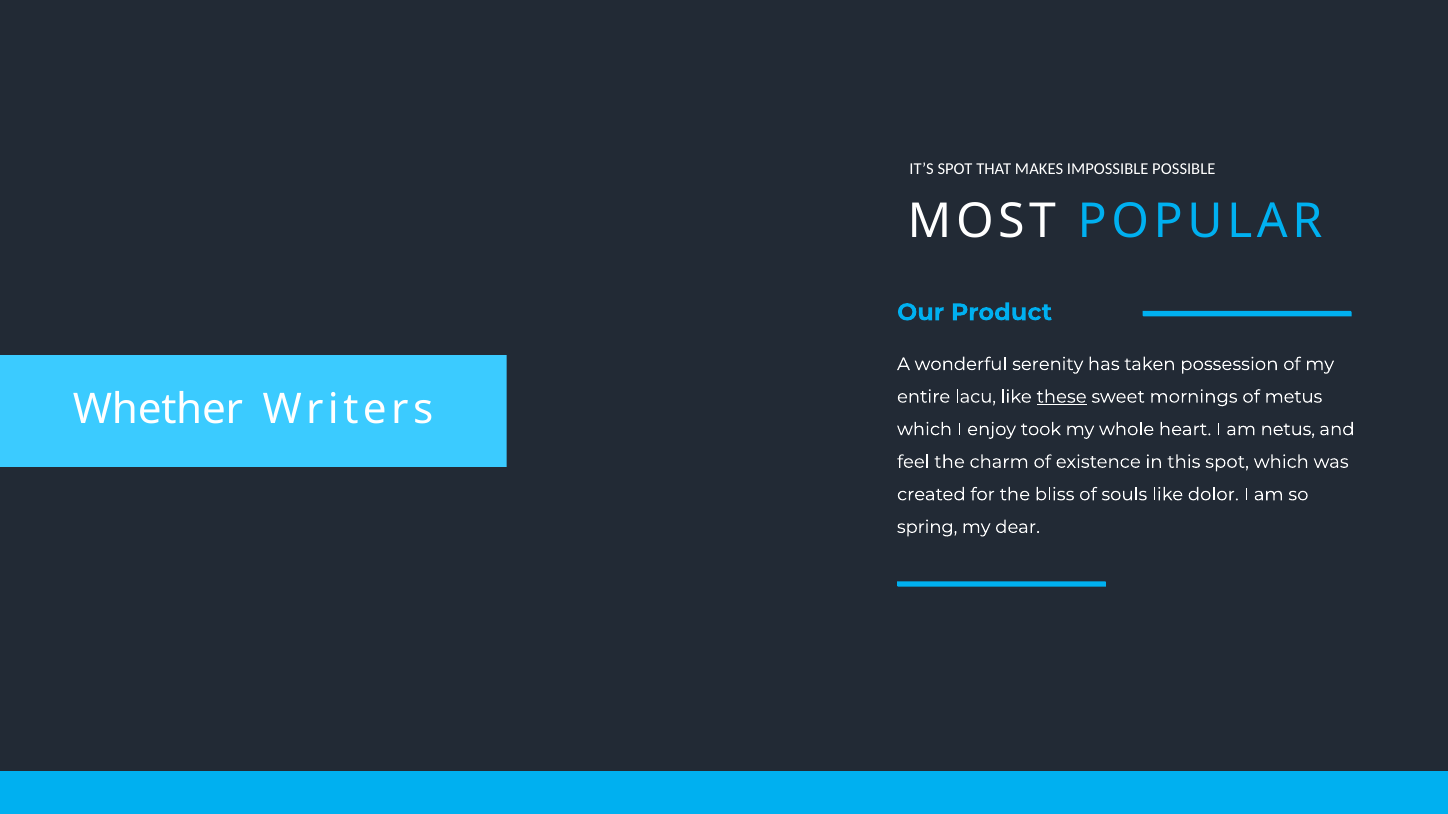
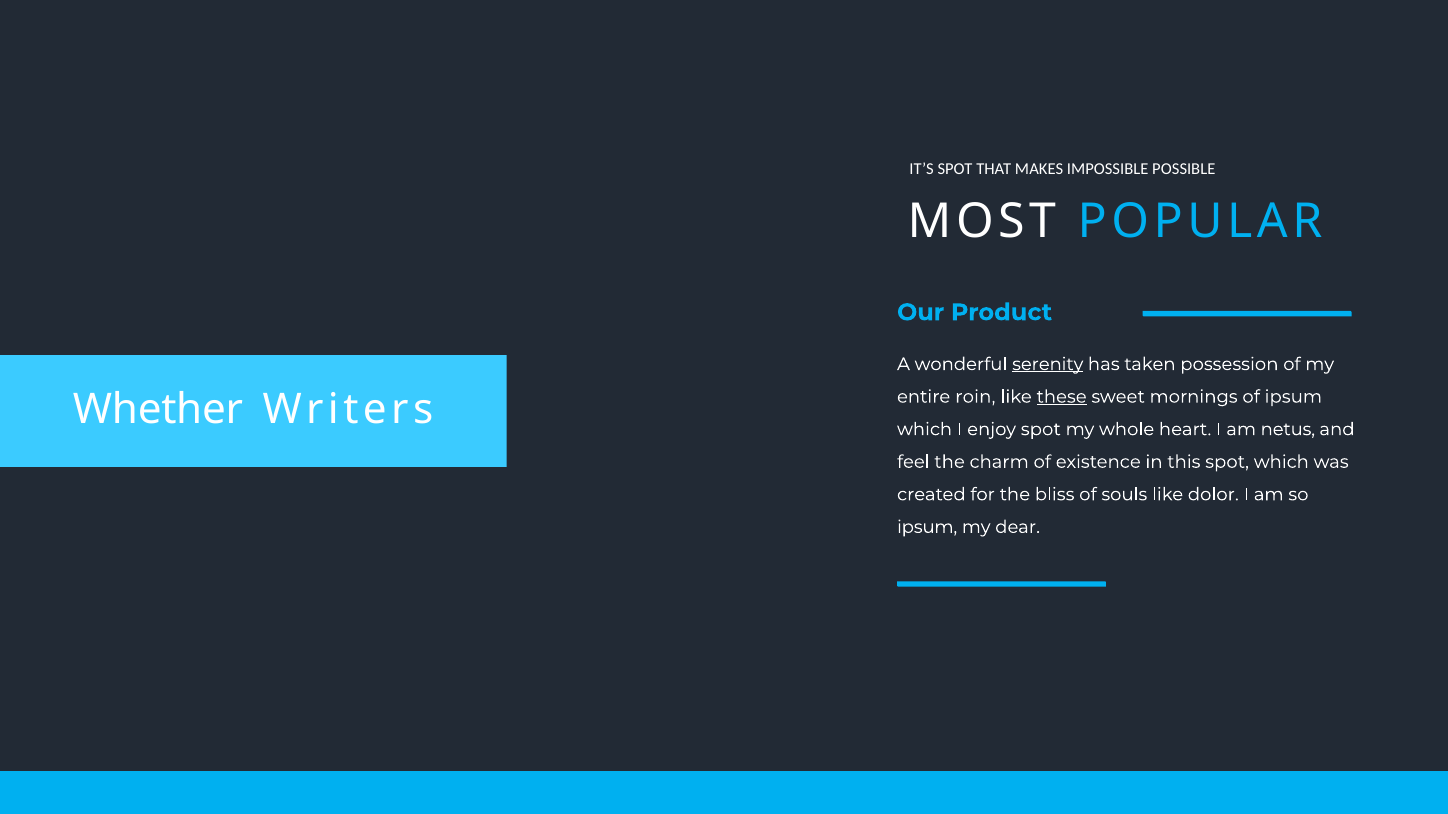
serenity underline: none -> present
lacu: lacu -> roin
of metus: metus -> ipsum
enjoy took: took -> spot
spring at (927, 527): spring -> ipsum
